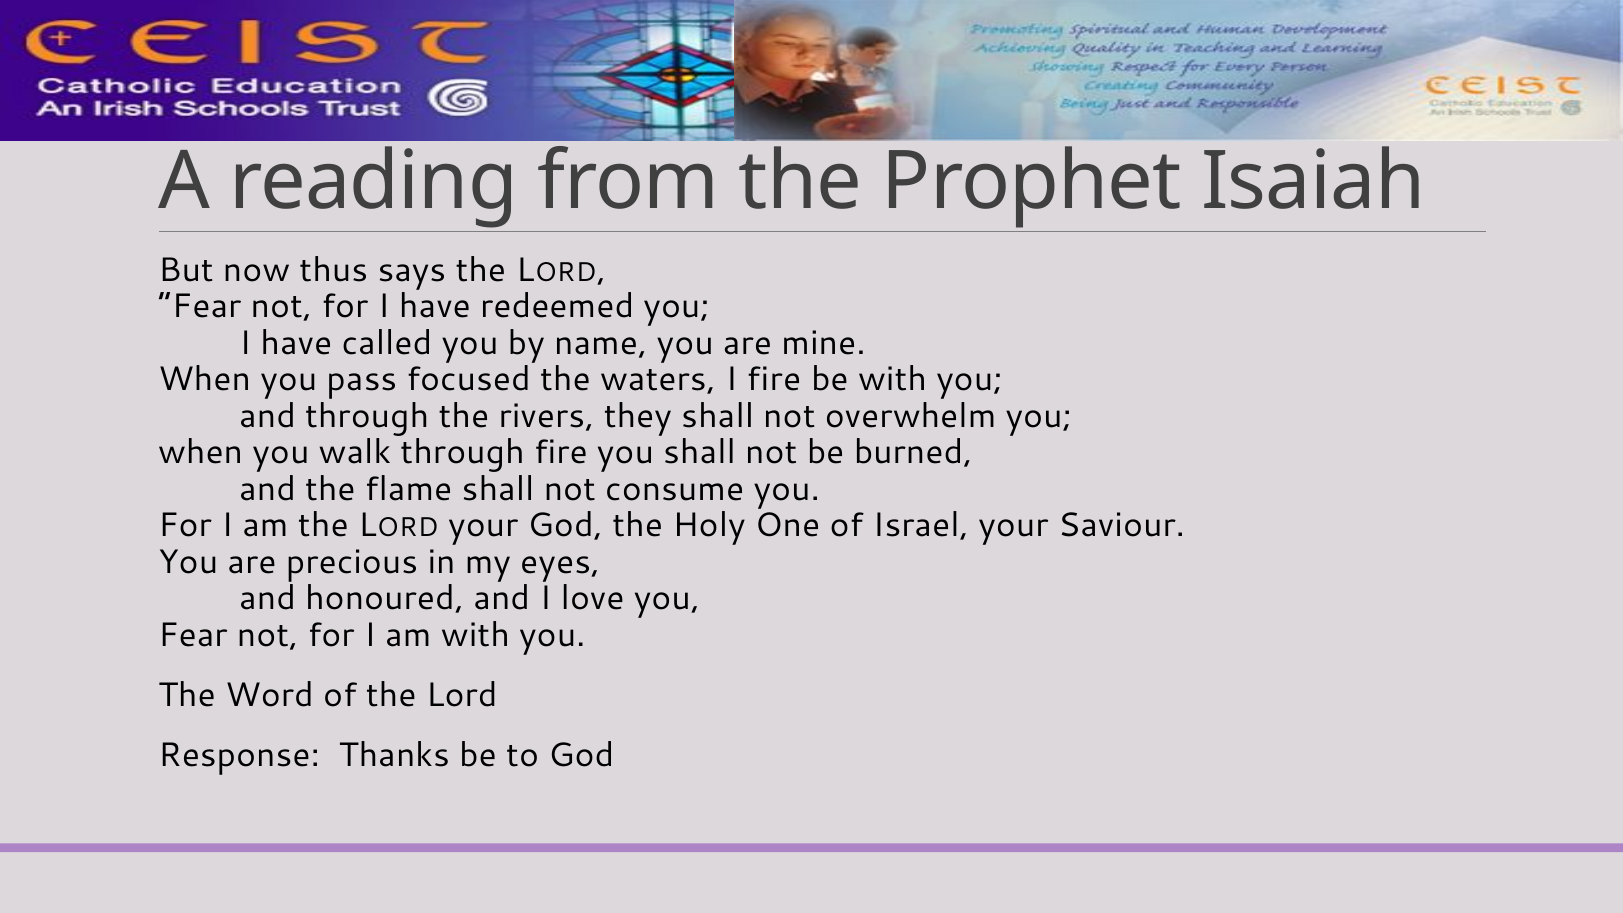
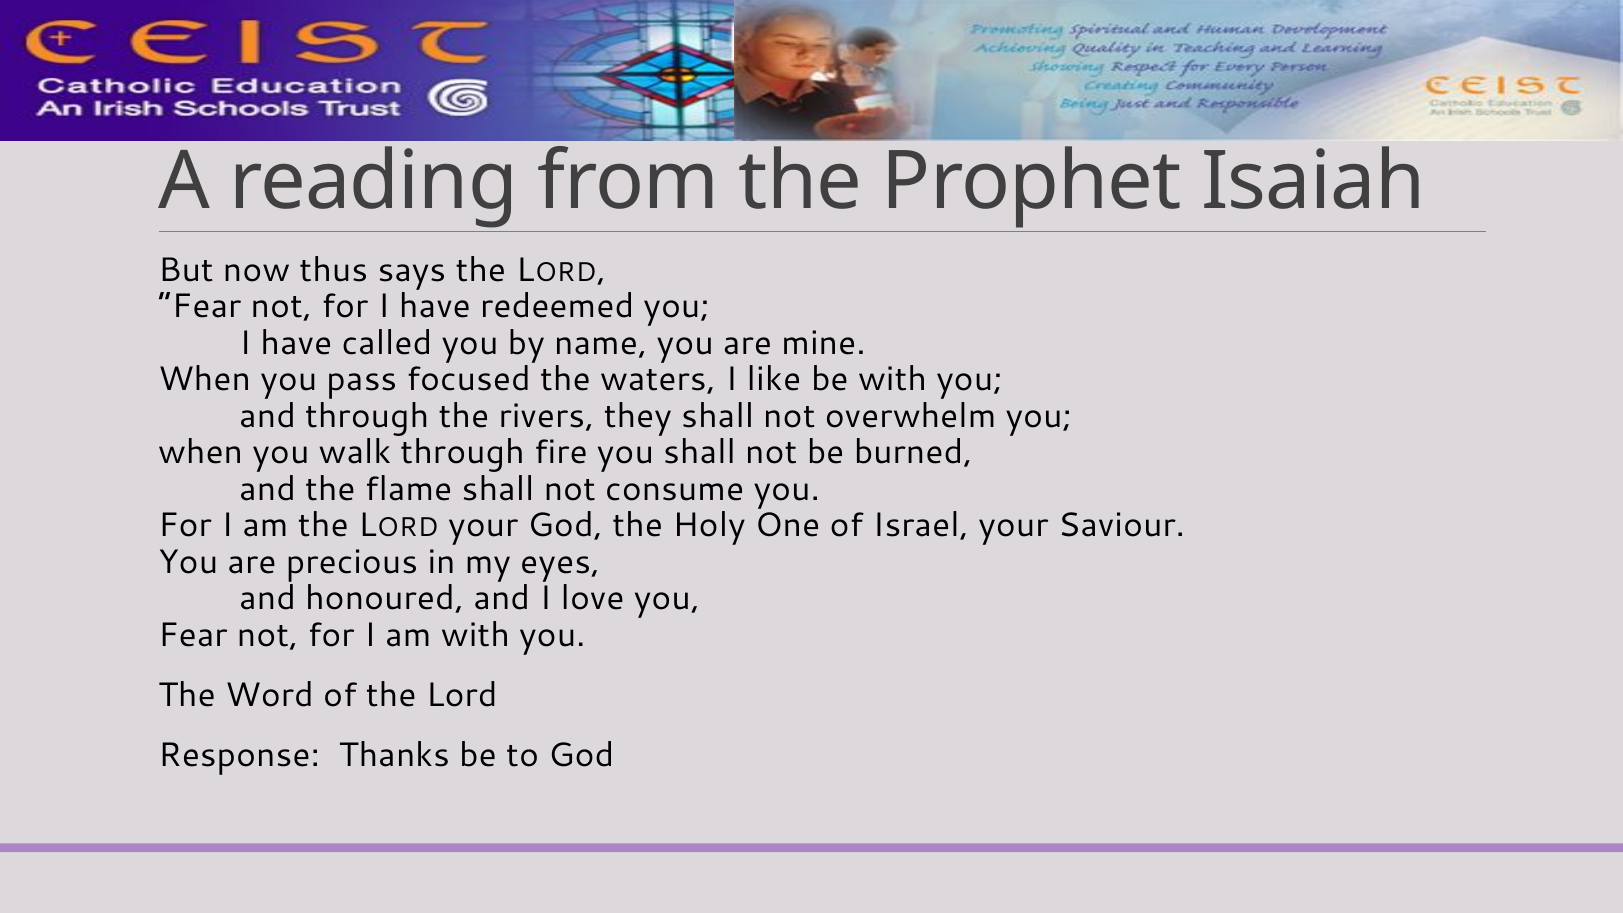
I fire: fire -> like
